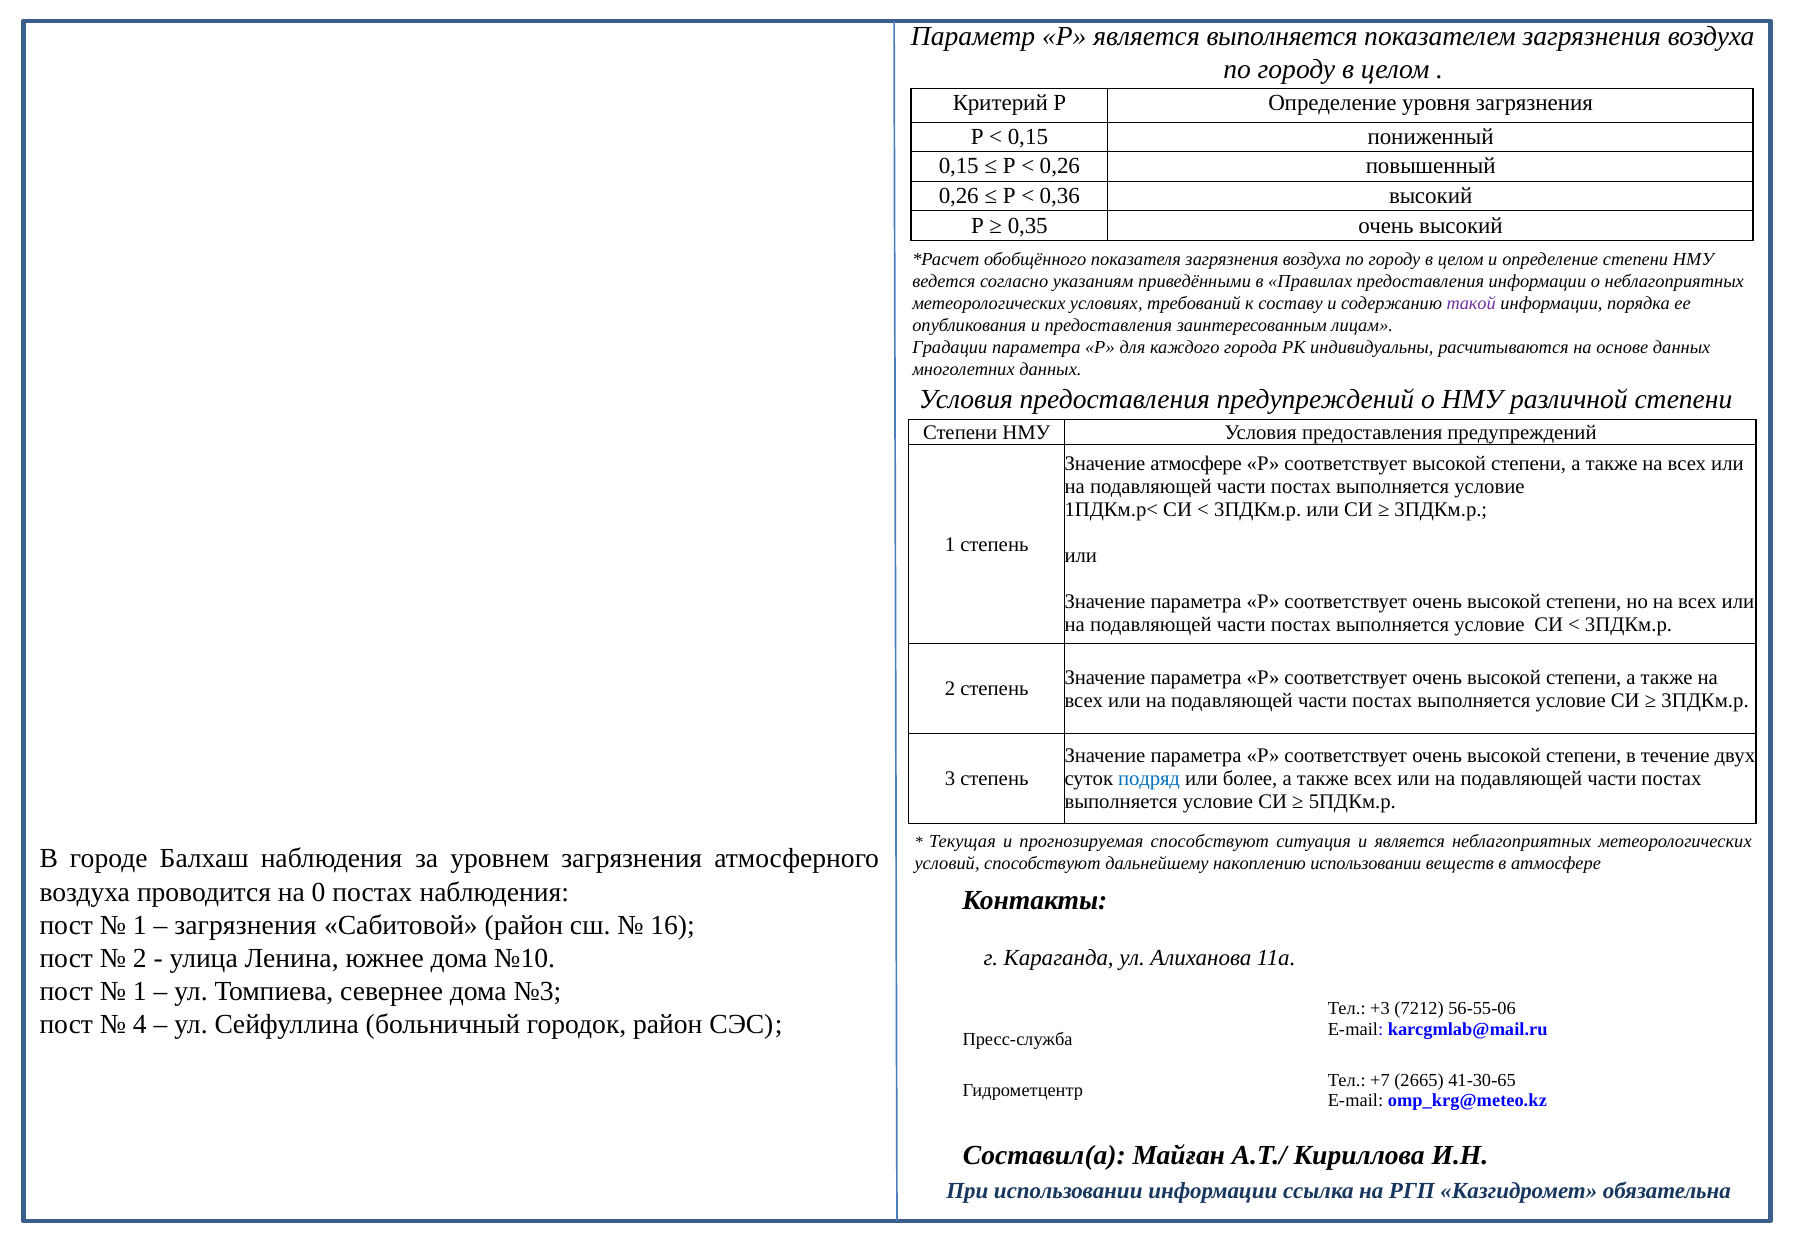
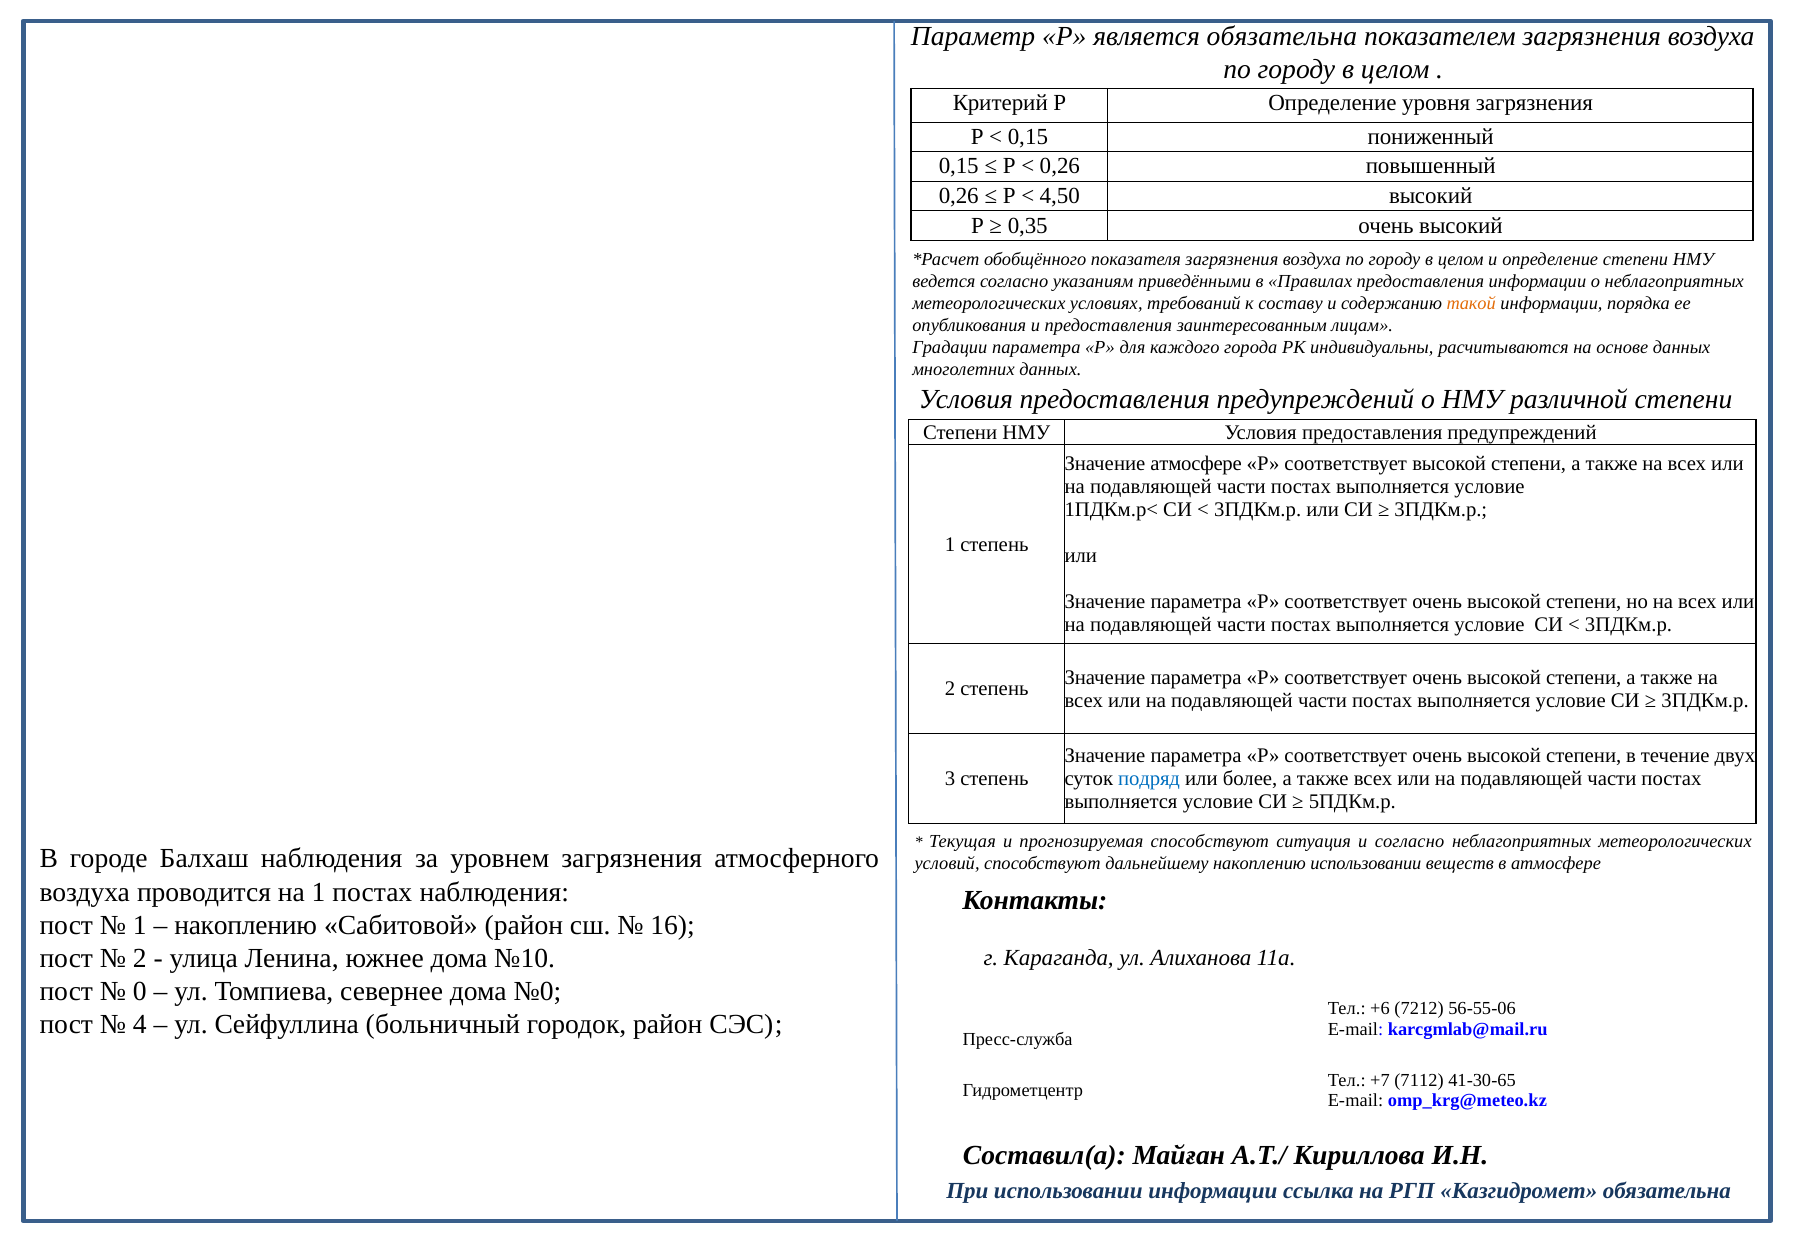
является выполняется: выполняется -> обязательна
0,36: 0,36 -> 4,50
такой colour: purple -> orange
и является: является -> согласно
на 0: 0 -> 1
загрязнения at (245, 925): загрязнения -> накоплению
1 at (140, 991): 1 -> 0
№3: №3 -> №0
+3: +3 -> +6
2665: 2665 -> 7112
